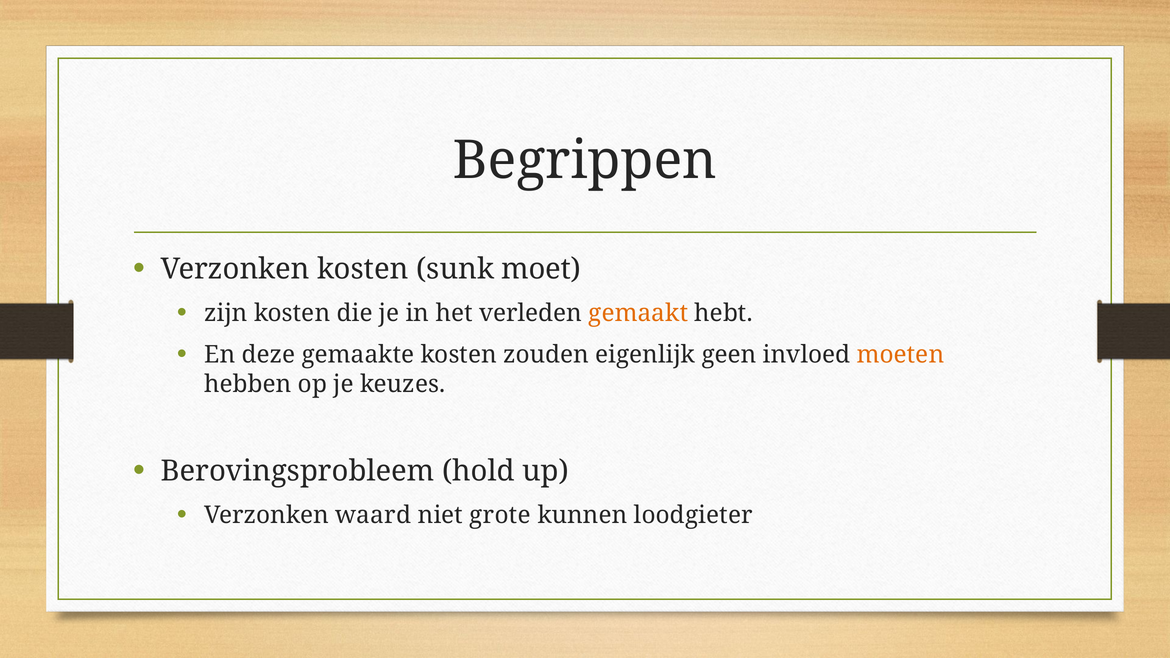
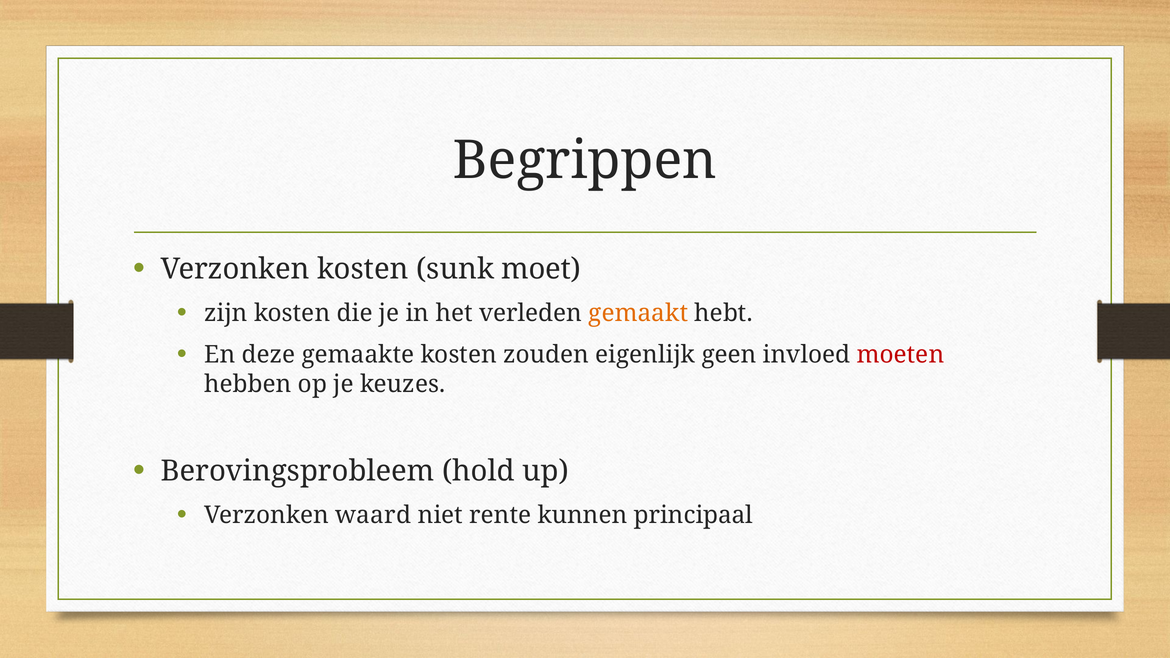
moeten colour: orange -> red
grote: grote -> rente
loodgieter: loodgieter -> principaal
